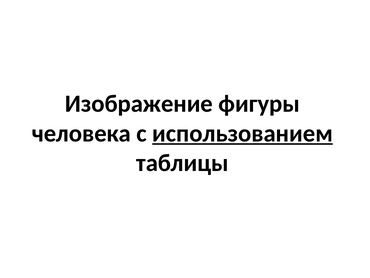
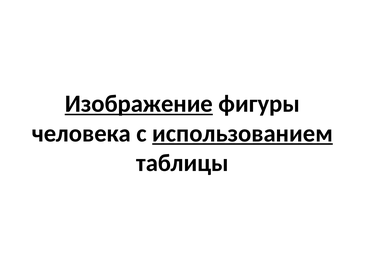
Изображение underline: none -> present
